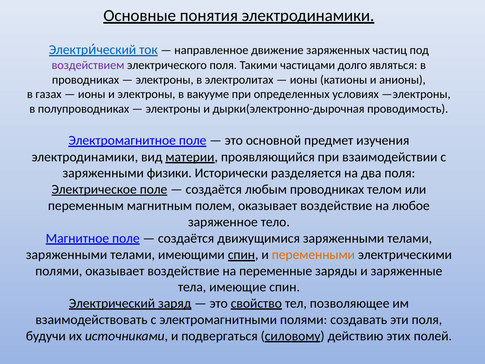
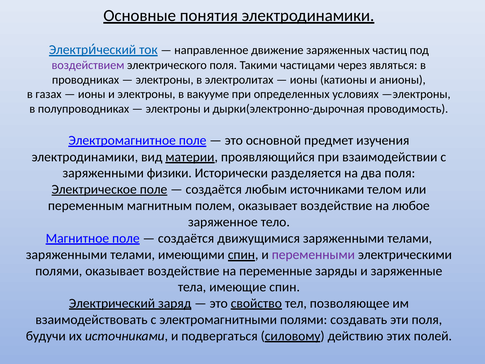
долго: долго -> через
любым проводниках: проводниках -> источниками
переменными colour: orange -> purple
